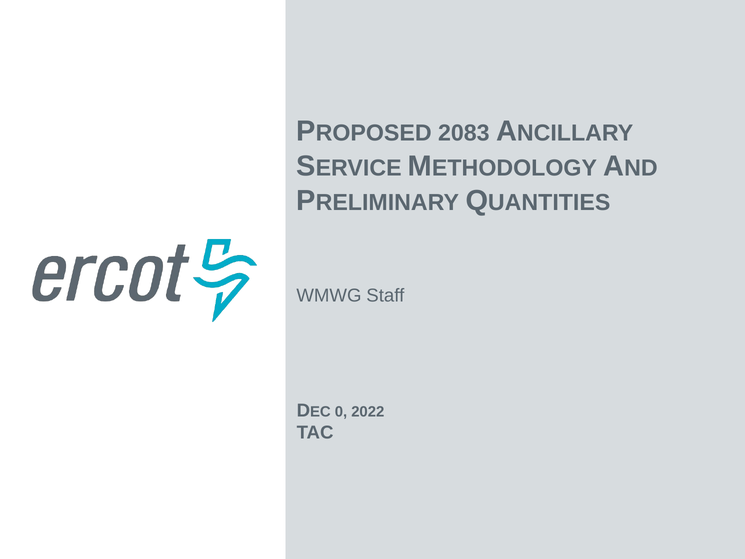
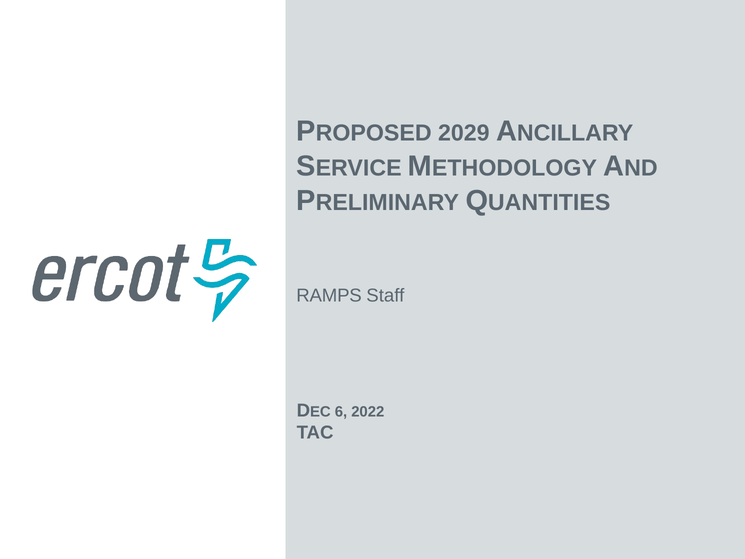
2083: 2083 -> 2029
WMWG: WMWG -> RAMPS
0: 0 -> 6
